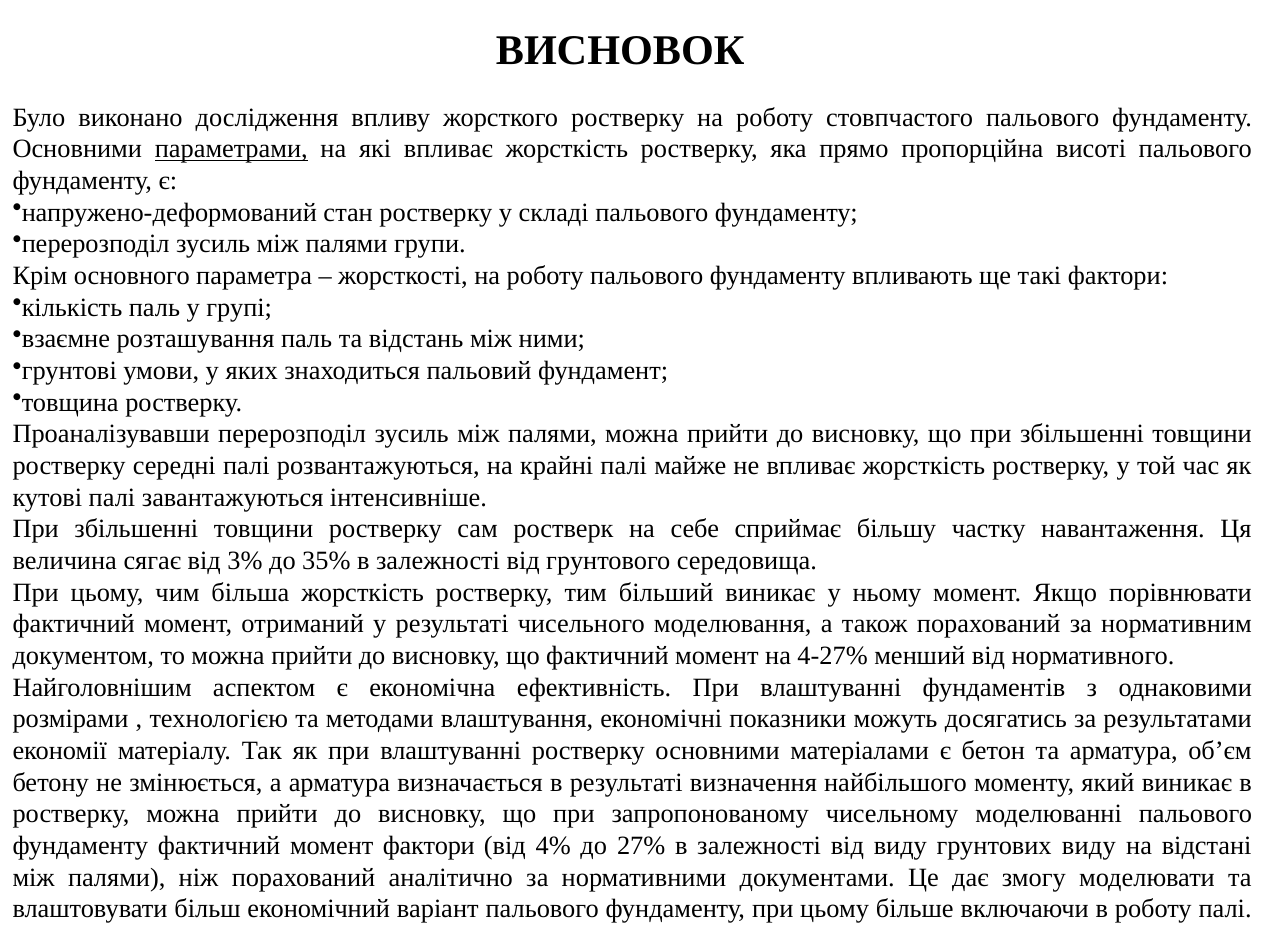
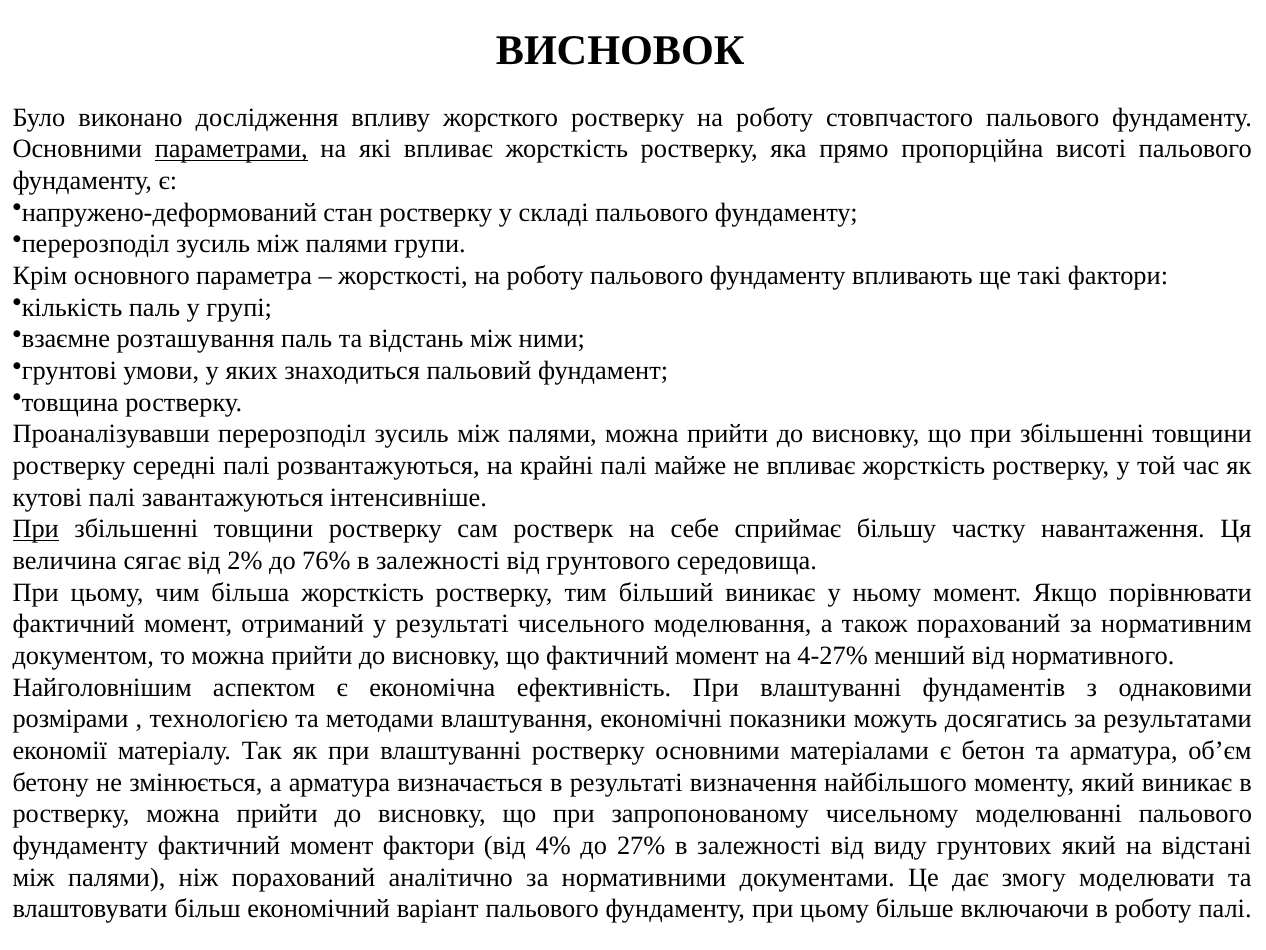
При at (36, 529) underline: none -> present
3%: 3% -> 2%
35%: 35% -> 76%
грунтових виду: виду -> який
